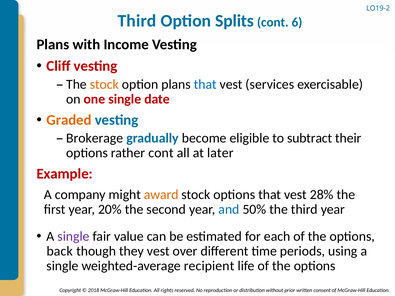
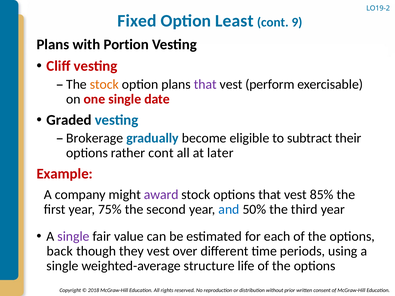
Third at (137, 21): Third -> Fixed
Splits: Splits -> Least
6: 6 -> 9
Income: Income -> Portion
that at (205, 84) colour: blue -> purple
services: services -> perform
Graded colour: orange -> black
award colour: orange -> purple
28%: 28% -> 85%
20%: 20% -> 75%
recipient: recipient -> structure
